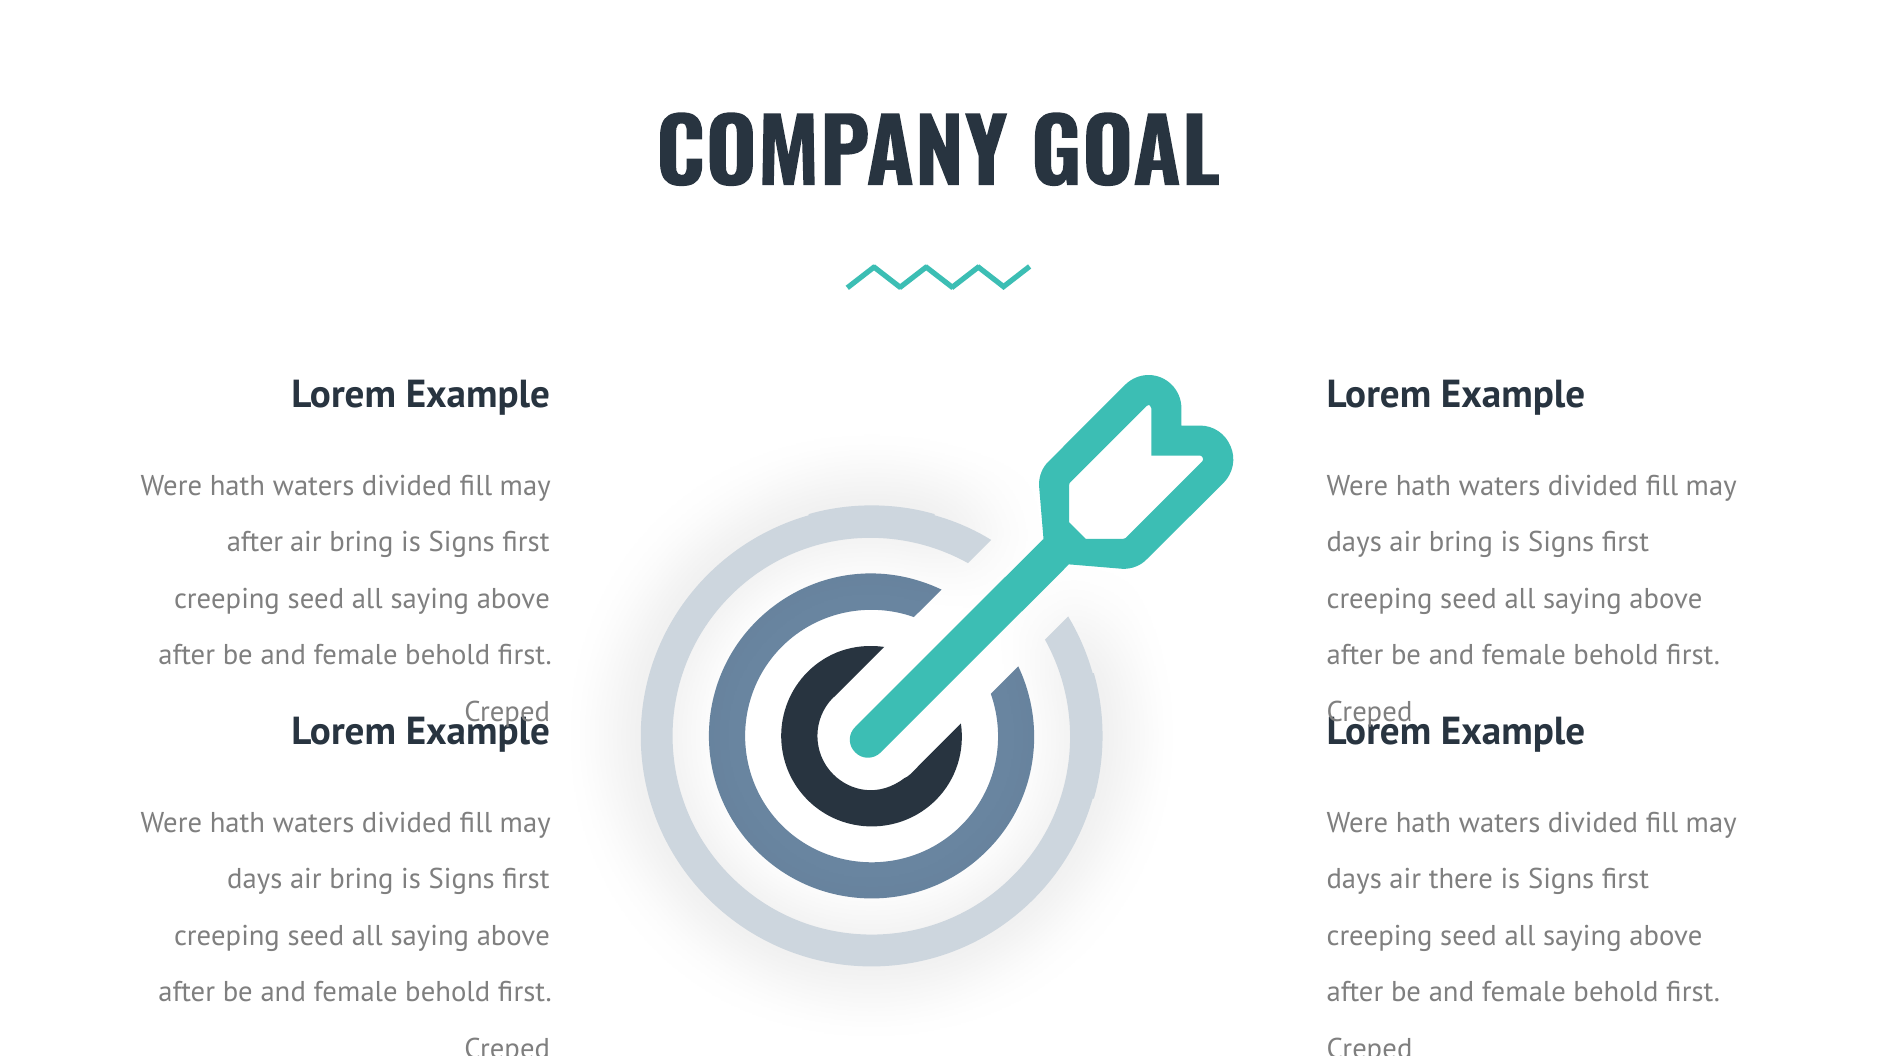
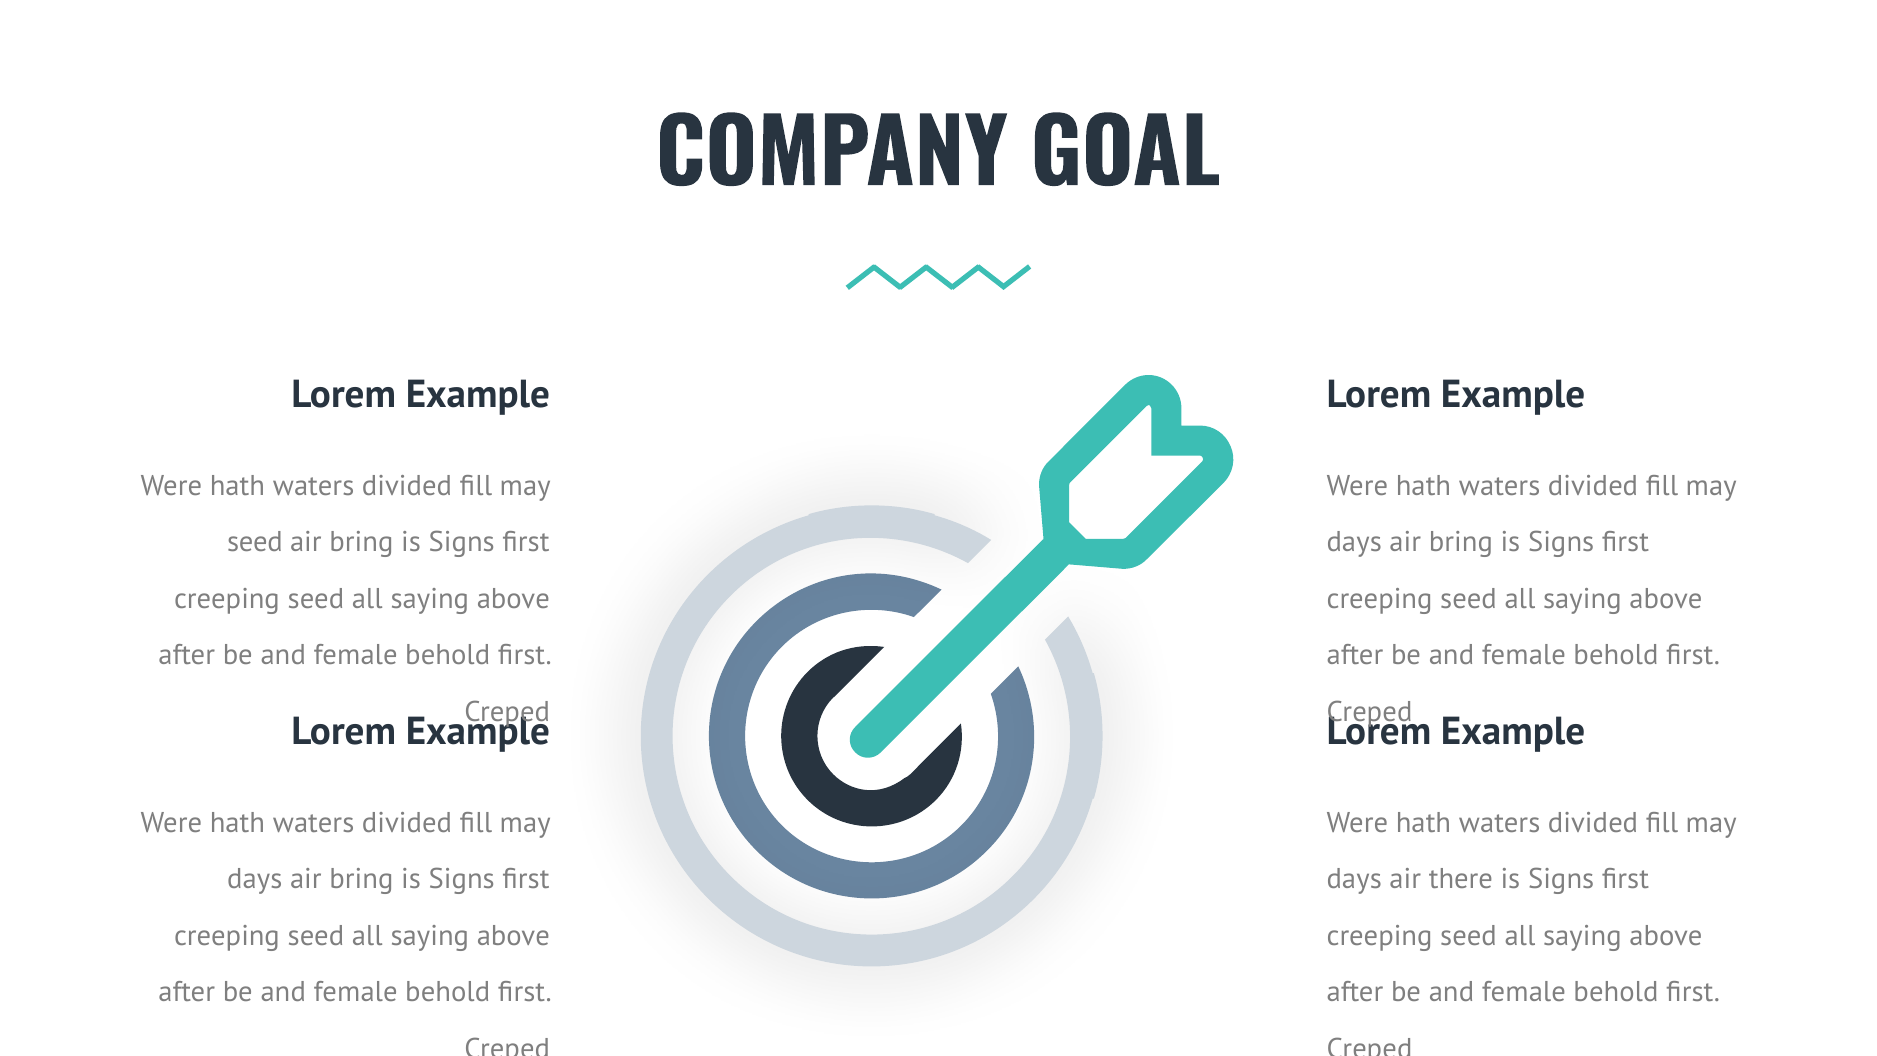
after at (255, 542): after -> seed
